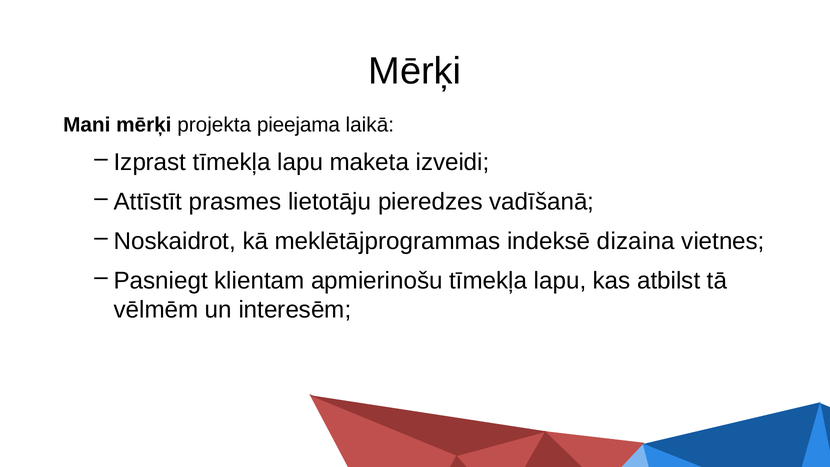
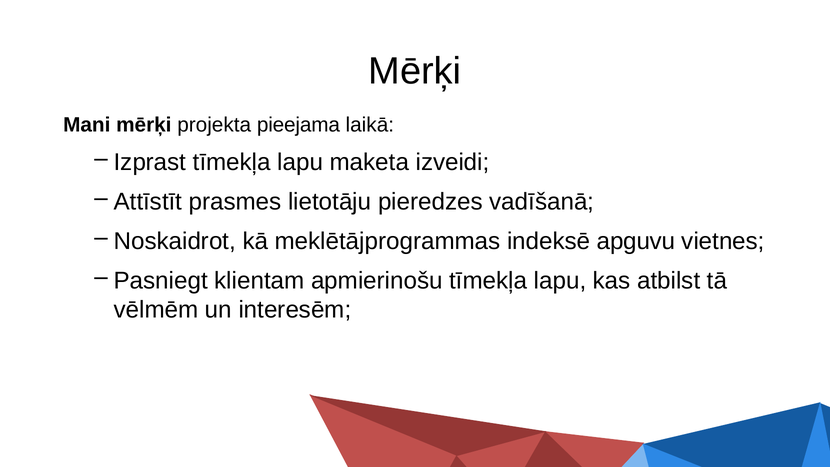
dizaina: dizaina -> apguvu
